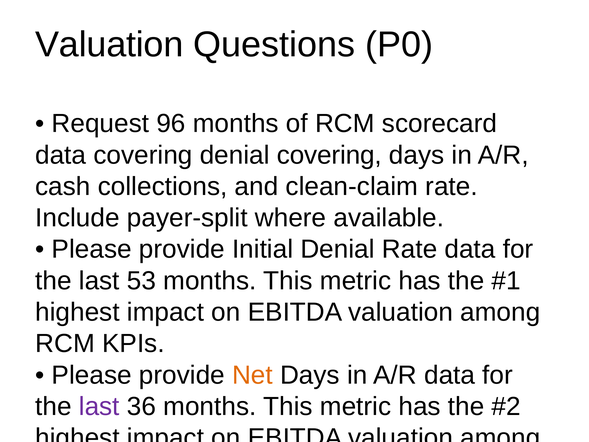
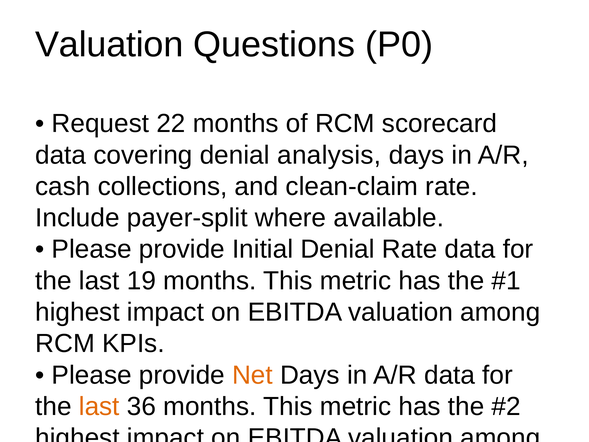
96: 96 -> 22
denial covering: covering -> analysis
53: 53 -> 19
last at (99, 406) colour: purple -> orange
